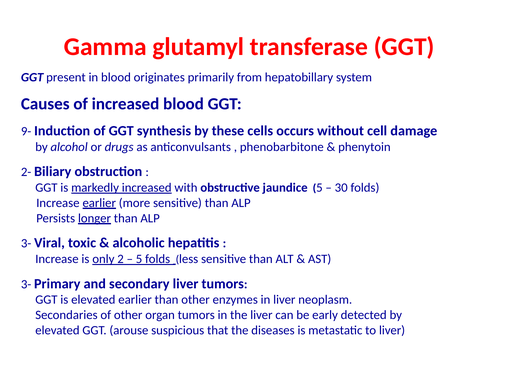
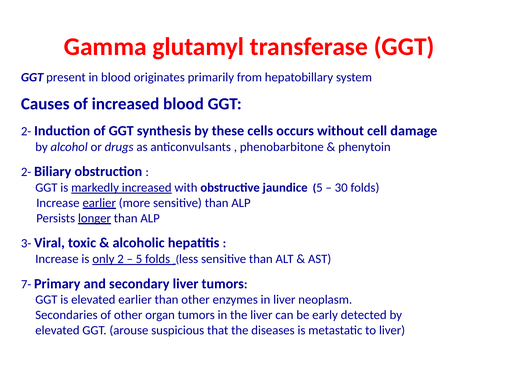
9- at (26, 131): 9- -> 2-
3- at (26, 285): 3- -> 7-
